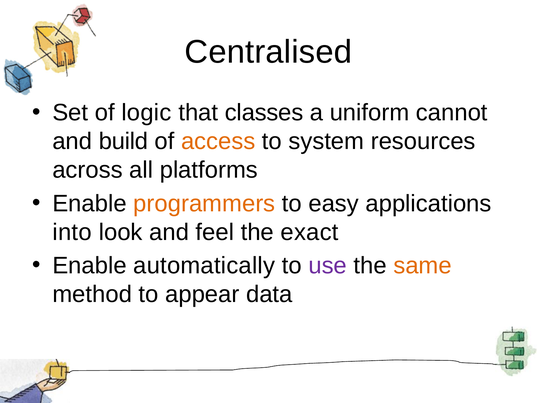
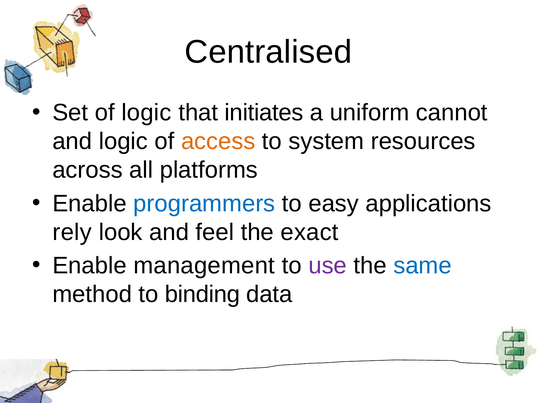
classes: classes -> initiates
and build: build -> logic
programmers colour: orange -> blue
into: into -> rely
automatically: automatically -> management
same colour: orange -> blue
appear: appear -> binding
